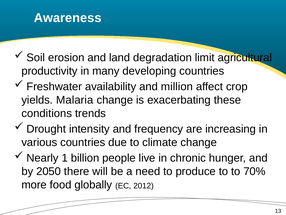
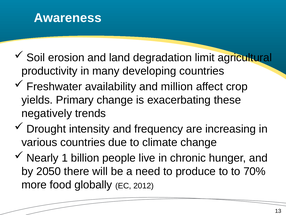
Malaria: Malaria -> Primary
conditions: conditions -> negatively
